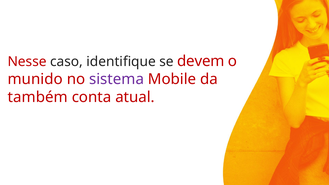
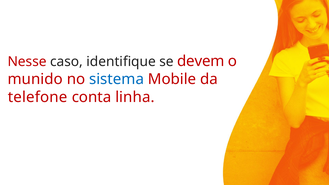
sistema colour: purple -> blue
também: também -> telefone
atual: atual -> linha
